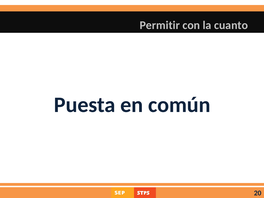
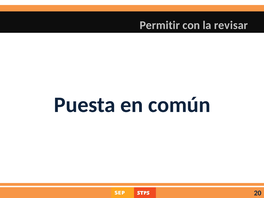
cuanto: cuanto -> revisar
